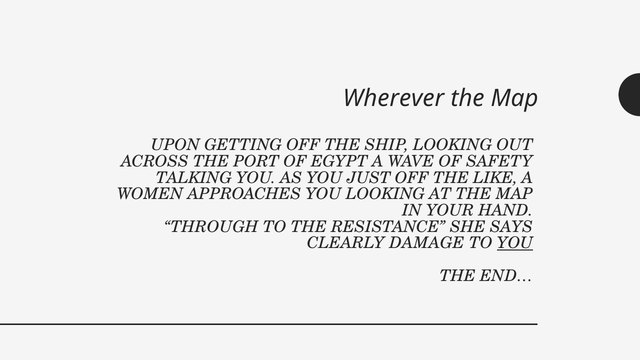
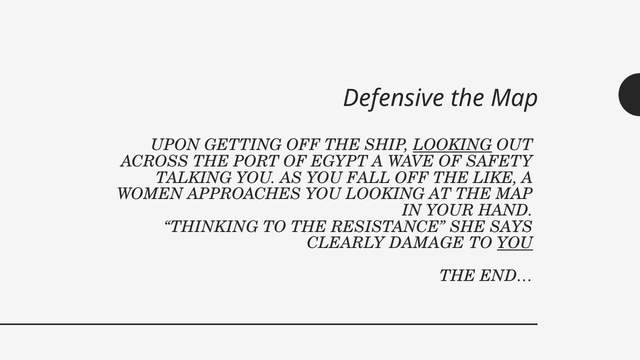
Wherever: Wherever -> Defensive
LOOKING at (453, 145) underline: none -> present
JUST: JUST -> FALL
THROUGH: THROUGH -> THINKING
